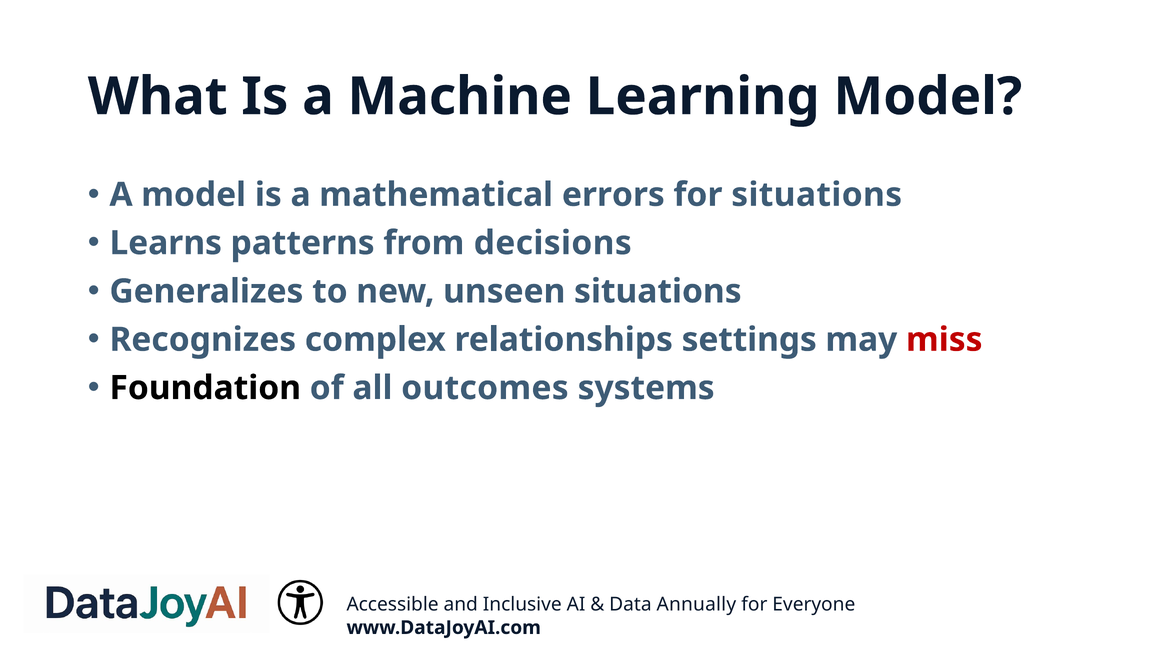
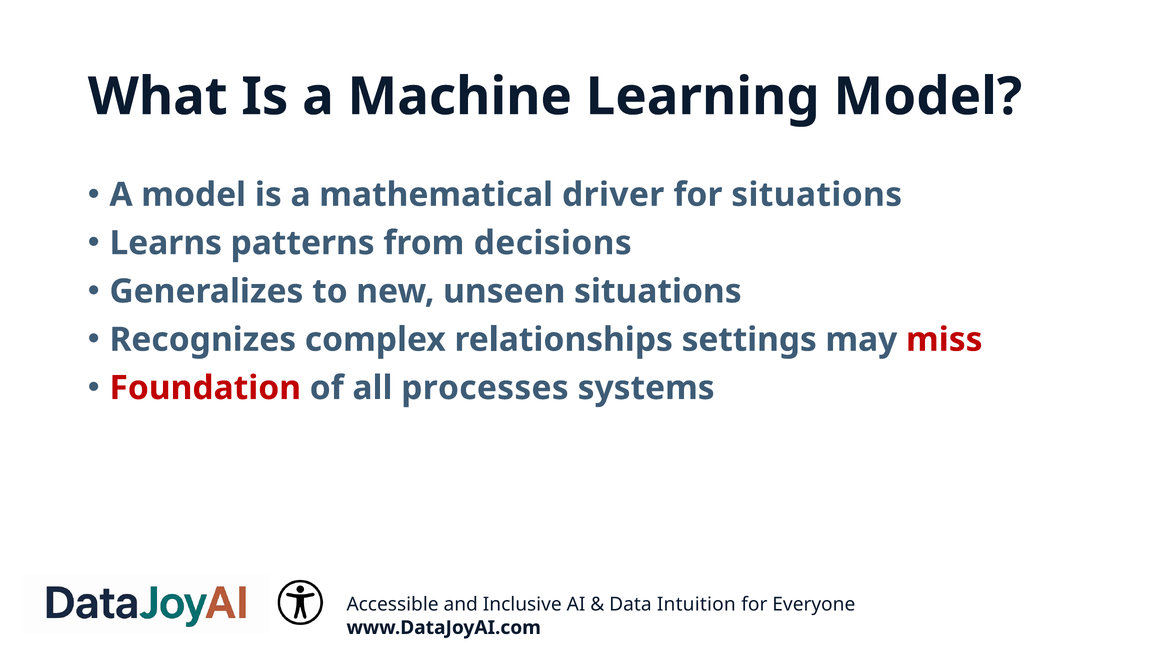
errors: errors -> driver
Foundation colour: black -> red
outcomes: outcomes -> processes
Annually: Annually -> Intuition
